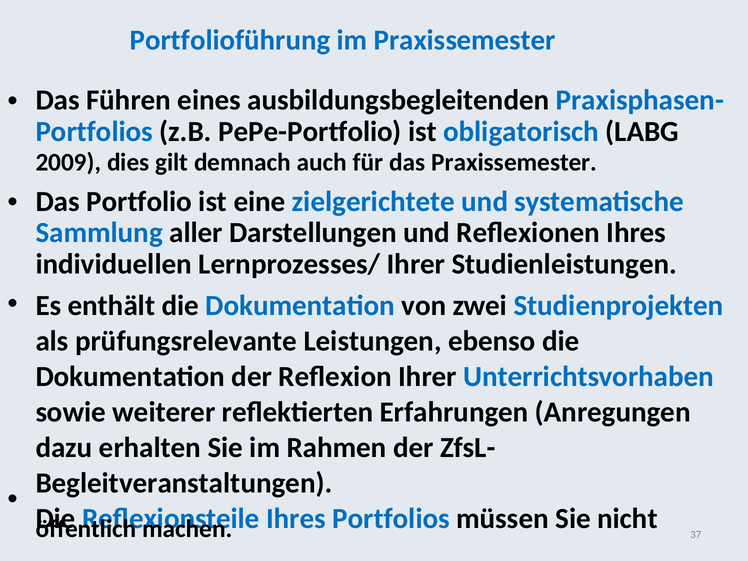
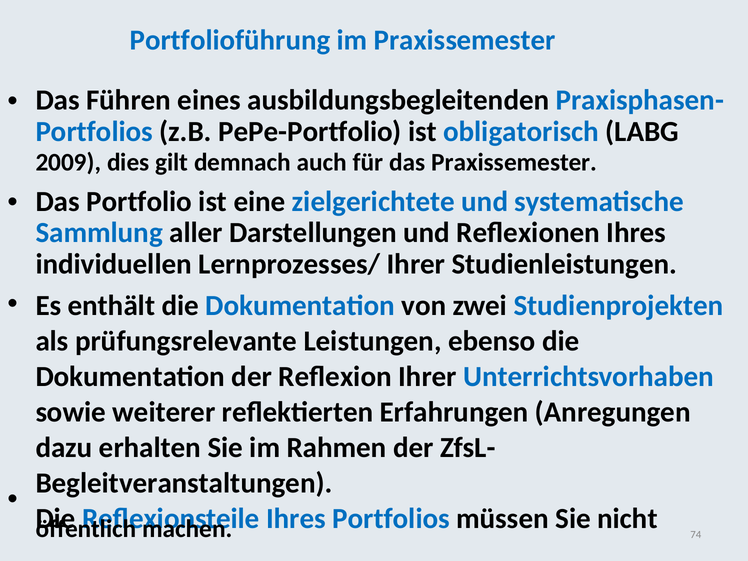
37: 37 -> 74
